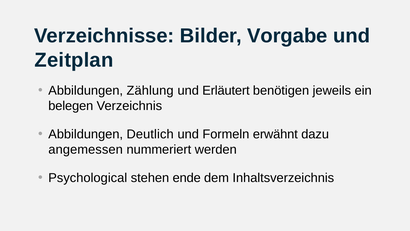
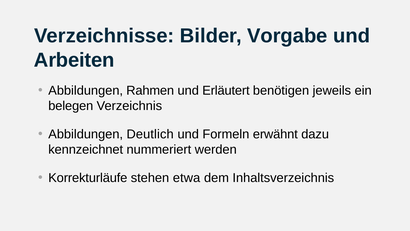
Zeitplan: Zeitplan -> Arbeiten
Zählung: Zählung -> Rahmen
angemessen: angemessen -> kennzeichnet
Psychological: Psychological -> Korrekturläufe
ende: ende -> etwa
